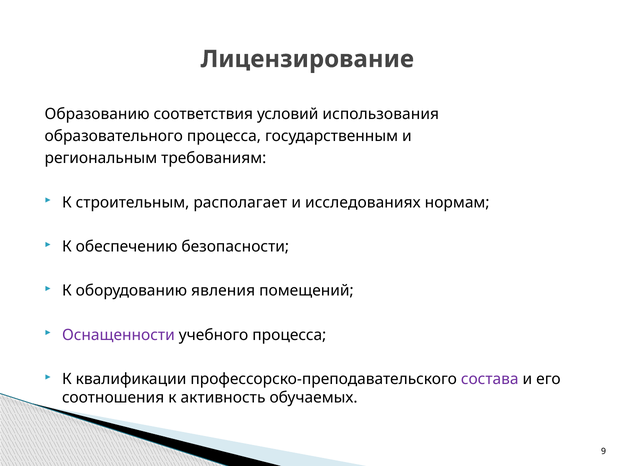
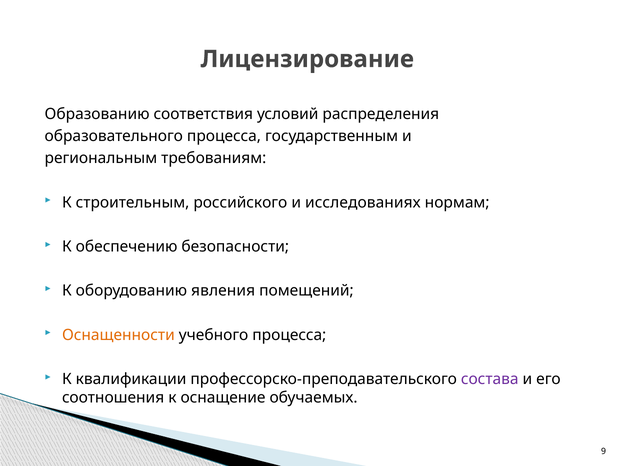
использования: использования -> распределения
располагает: располагает -> российского
Оснащенности colour: purple -> orange
активность: активность -> оснащение
